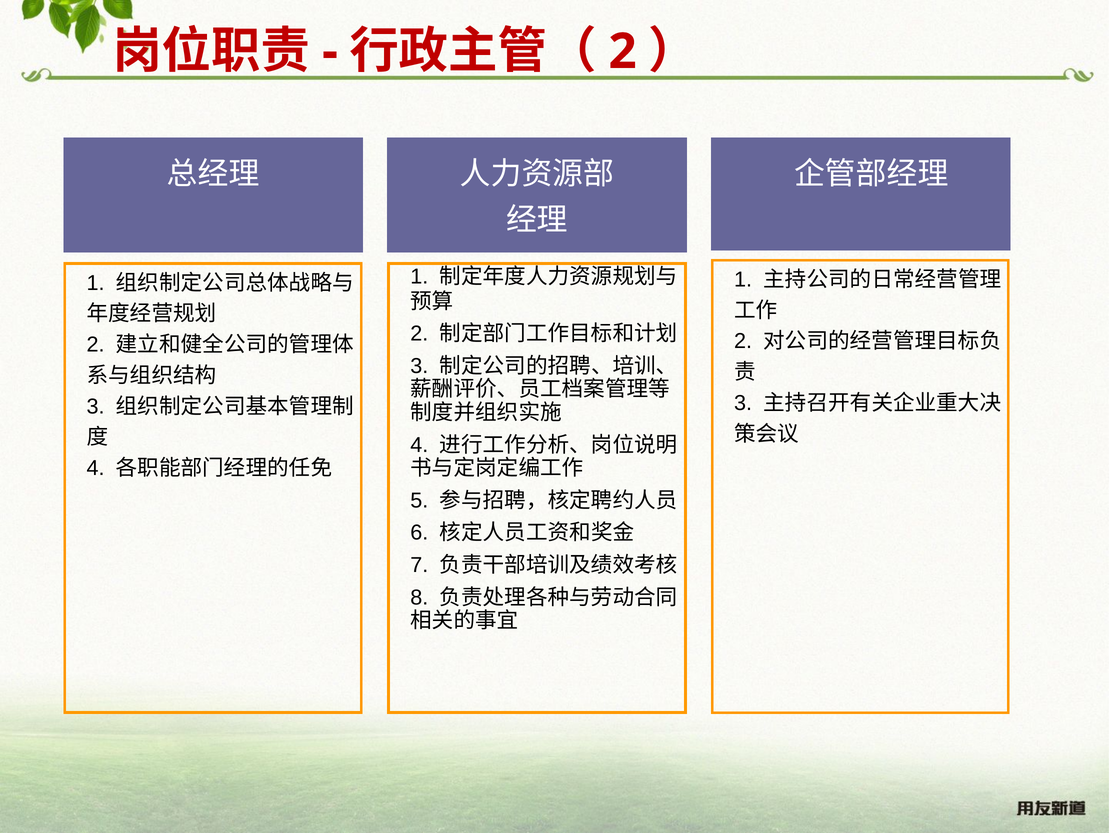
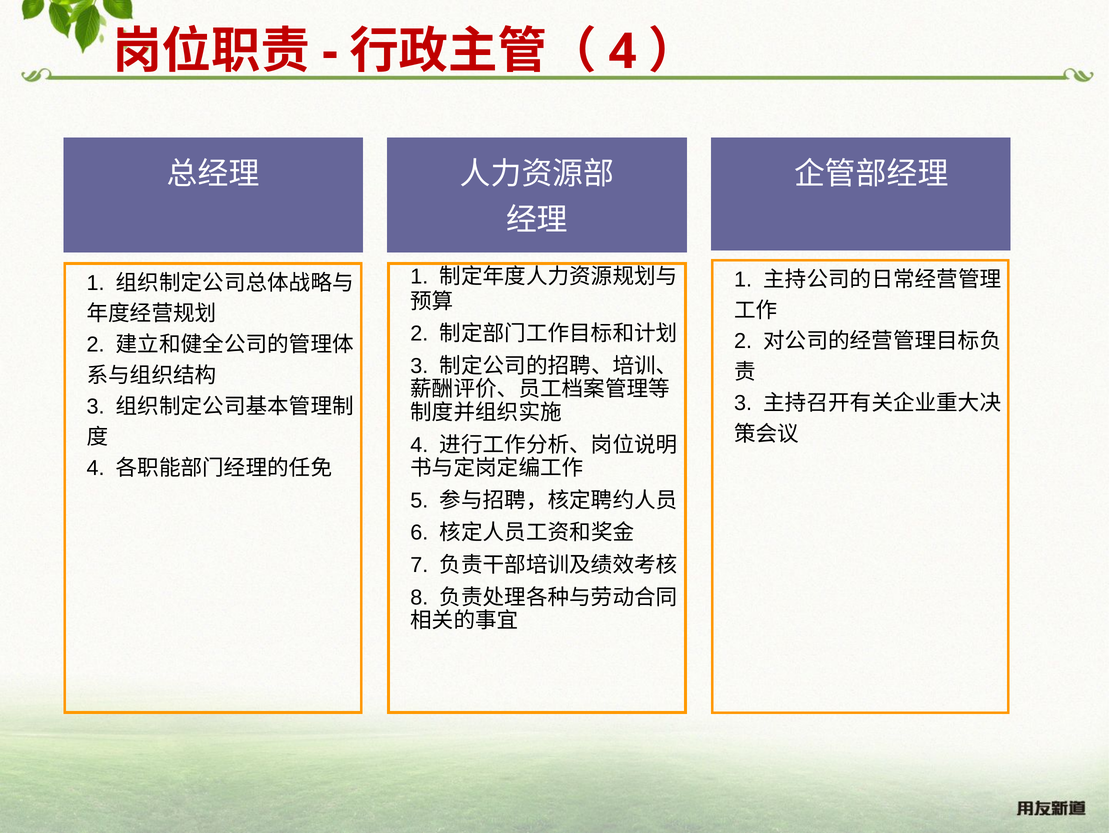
2 at (623, 52): 2 -> 4
